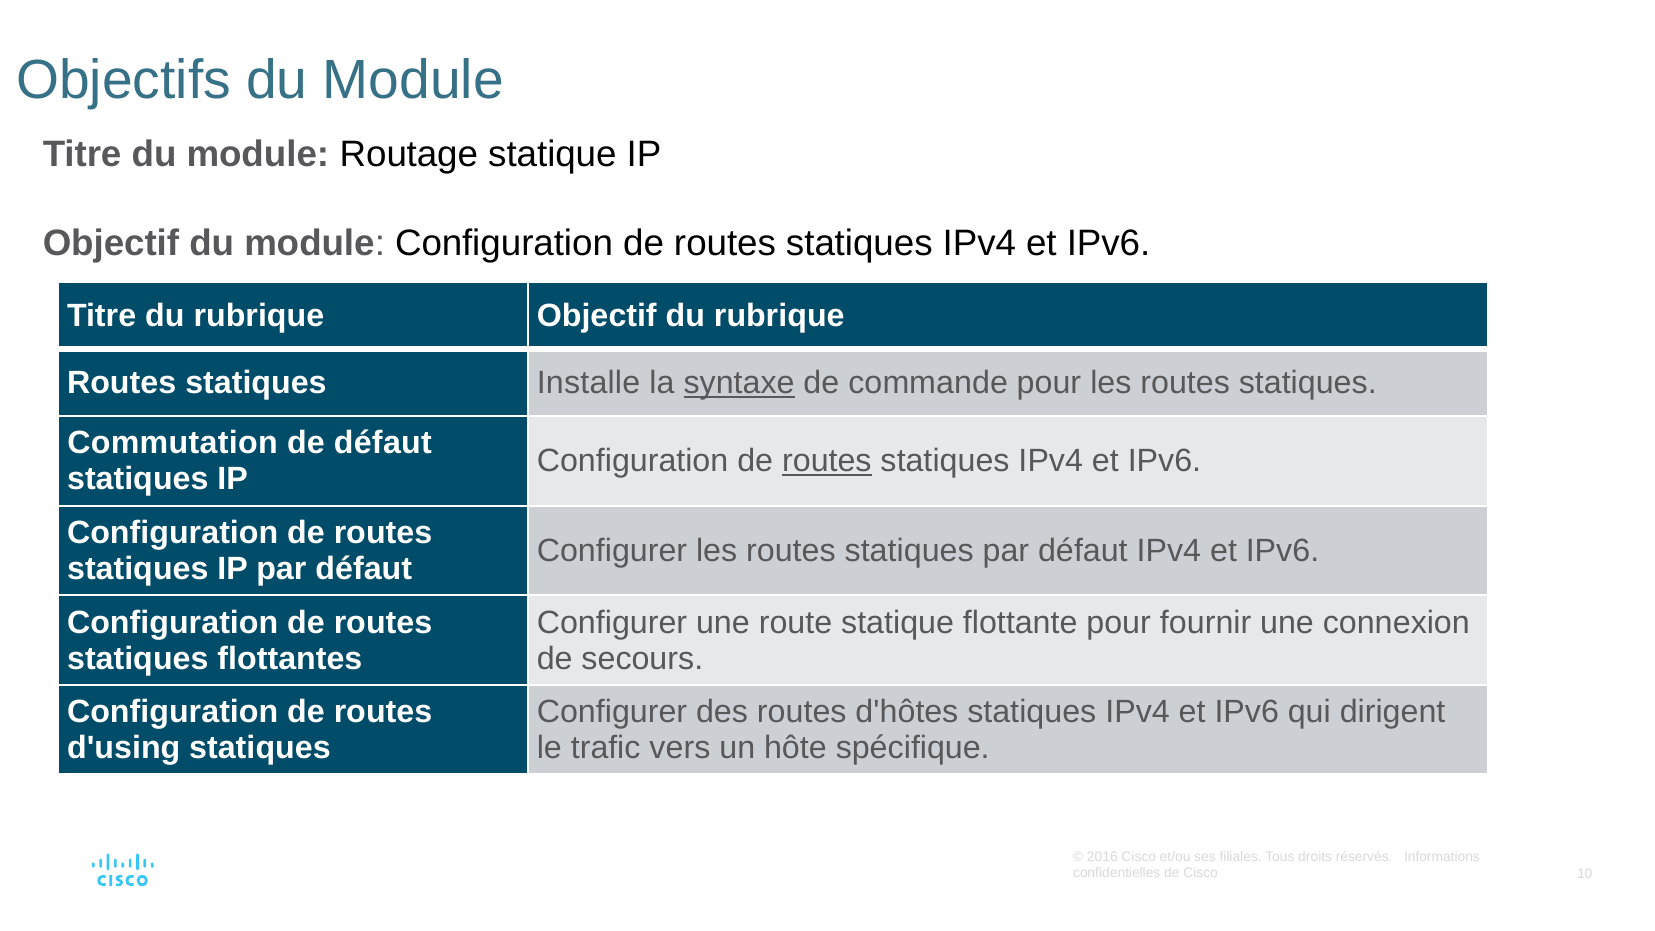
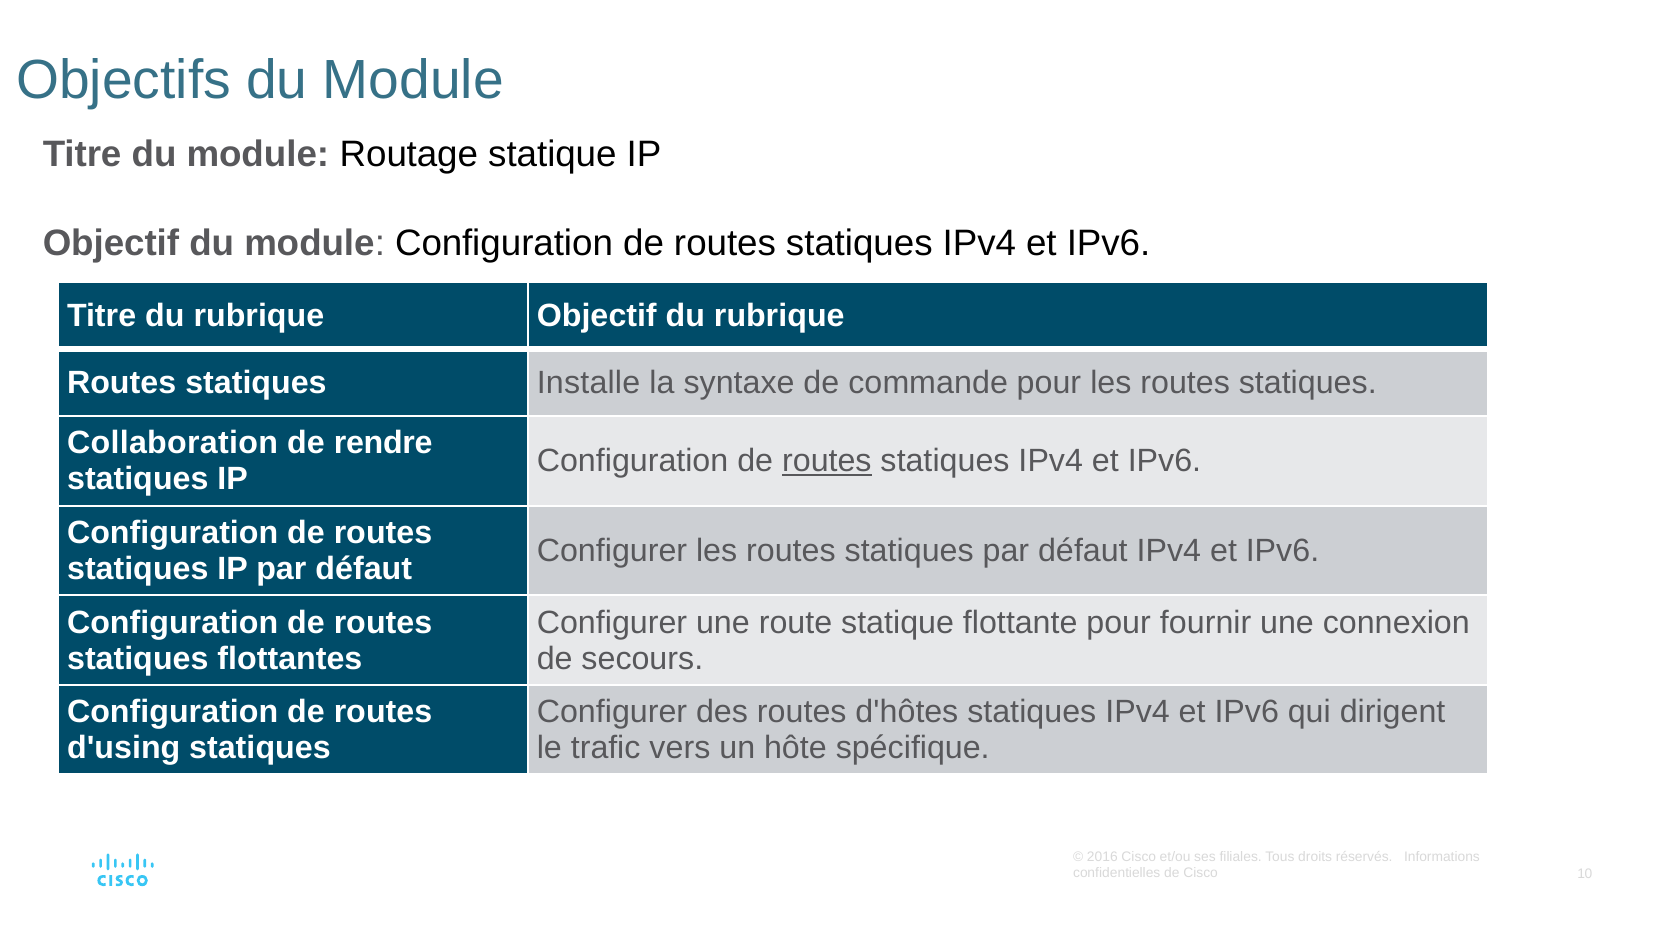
syntaxe underline: present -> none
Commutation: Commutation -> Collaboration
de défaut: défaut -> rendre
